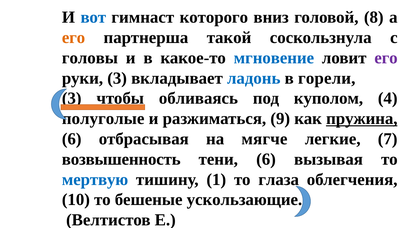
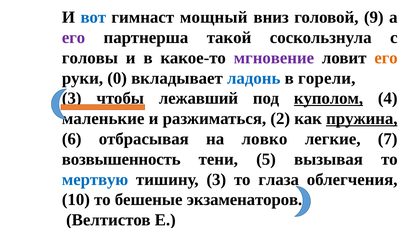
которого: которого -> мощный
8: 8 -> 9
его at (74, 38) colour: orange -> purple
мгновение colour: blue -> purple
его at (386, 58) colour: purple -> orange
руки 3: 3 -> 0
обливаясь: обливаясь -> лежавший
куполом underline: none -> present
полуголые: полуголые -> маленькие
9: 9 -> 2
мягче: мягче -> ловко
тени 6: 6 -> 5
тишину 1: 1 -> 3
ускользающие: ускользающие -> экзаменаторов
